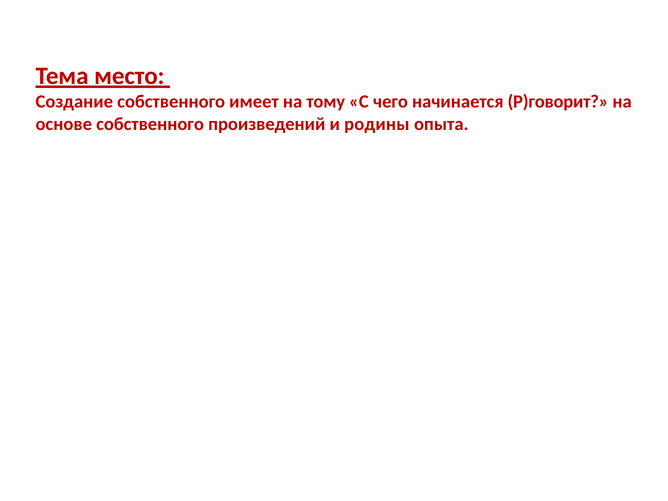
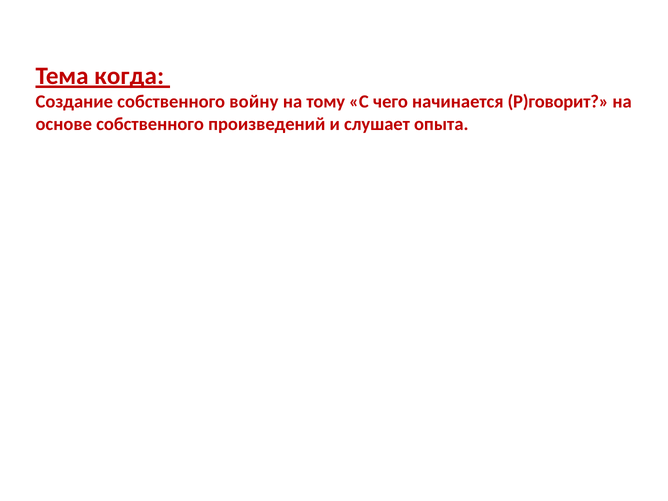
место: место -> когда
имеет: имеет -> войну
родины: родины -> слушает
